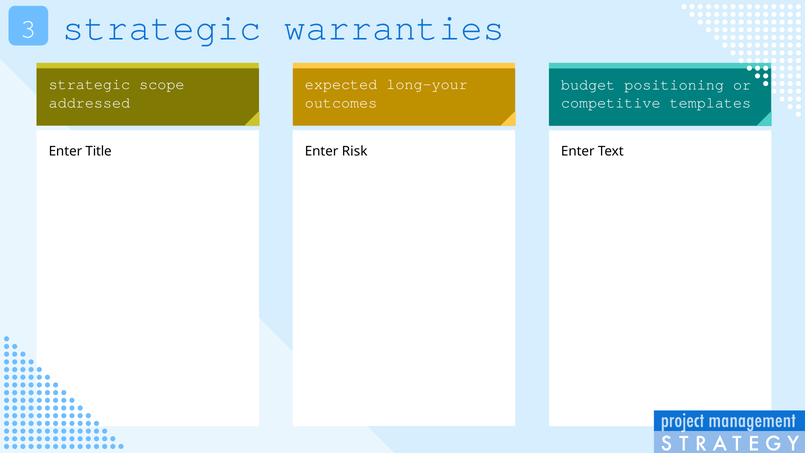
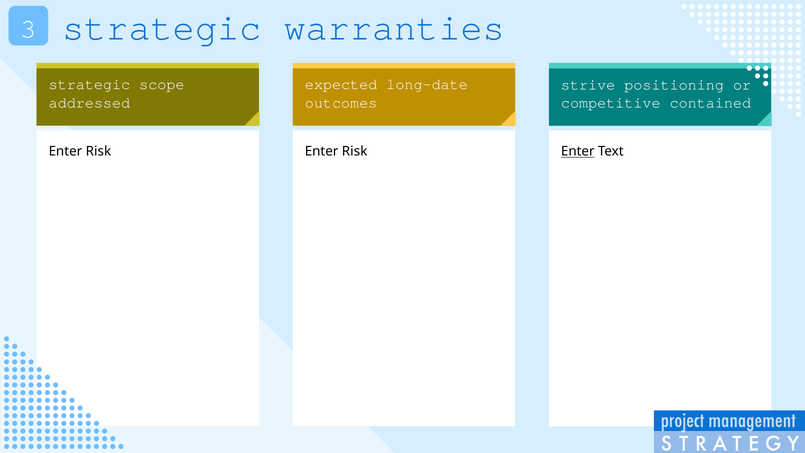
long-your: long-your -> long-date
budget: budget -> strive
templates: templates -> contained
Title at (99, 151): Title -> Risk
Enter at (578, 151) underline: none -> present
